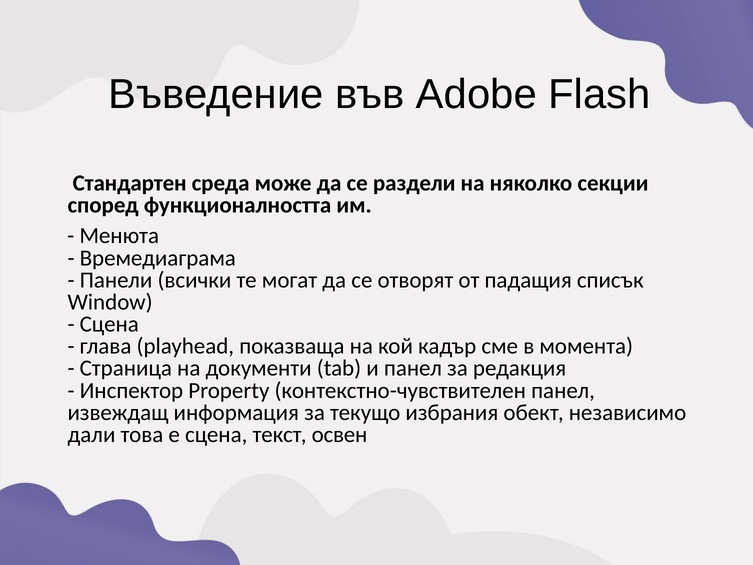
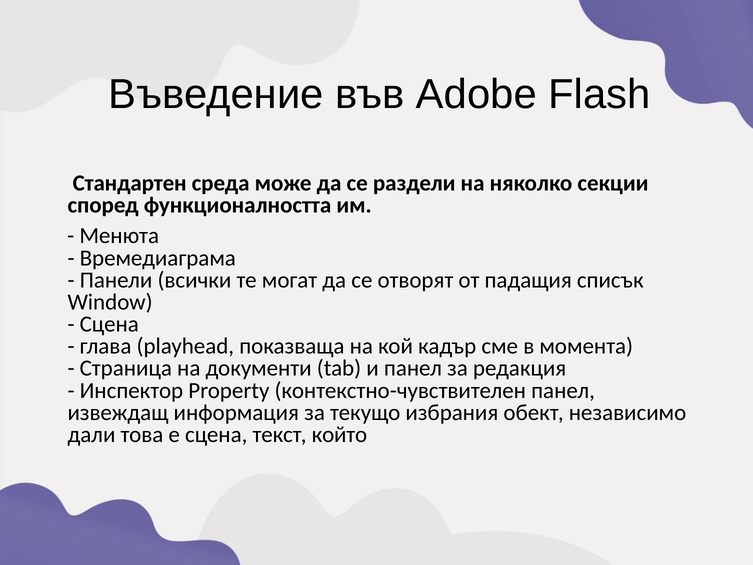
освен: освен -> който
